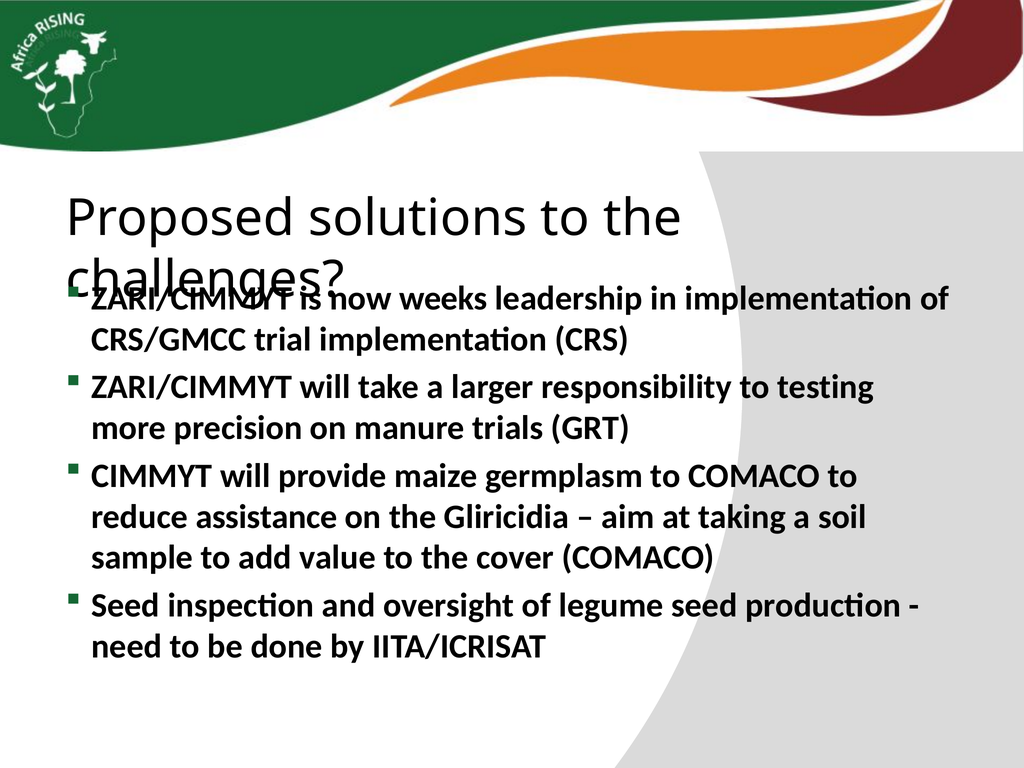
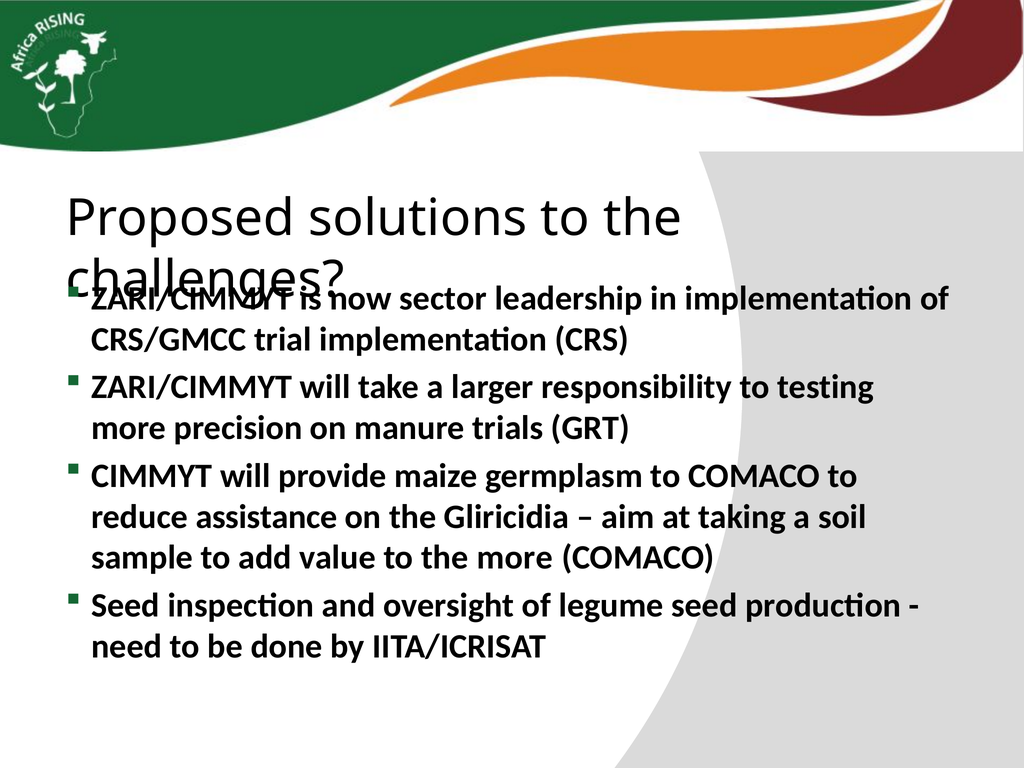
weeks: weeks -> sector
the cover: cover -> more
